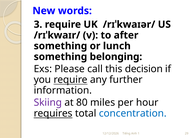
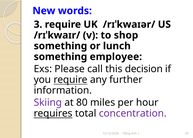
after: after -> shop
belonging: belonging -> employee
concentration colour: blue -> purple
